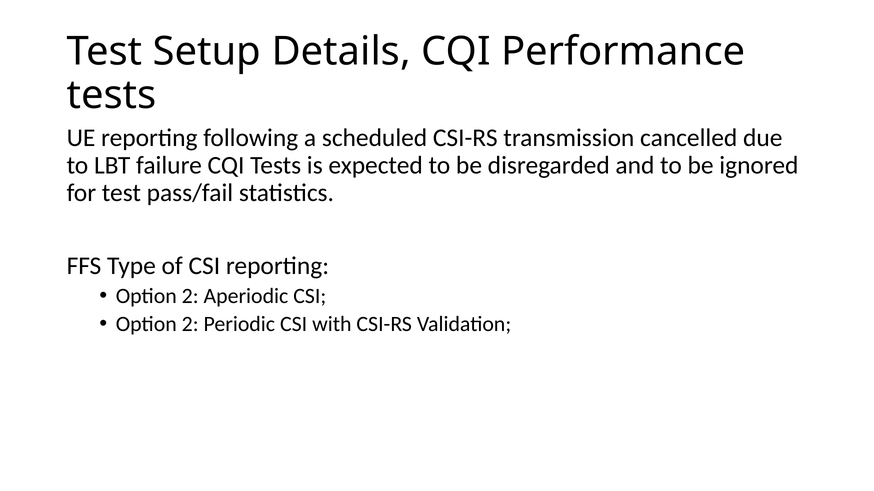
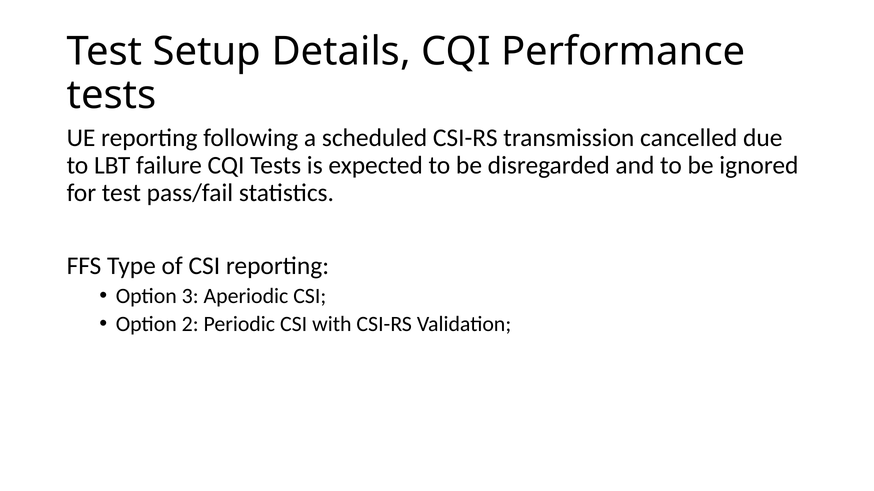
2 at (190, 296): 2 -> 3
